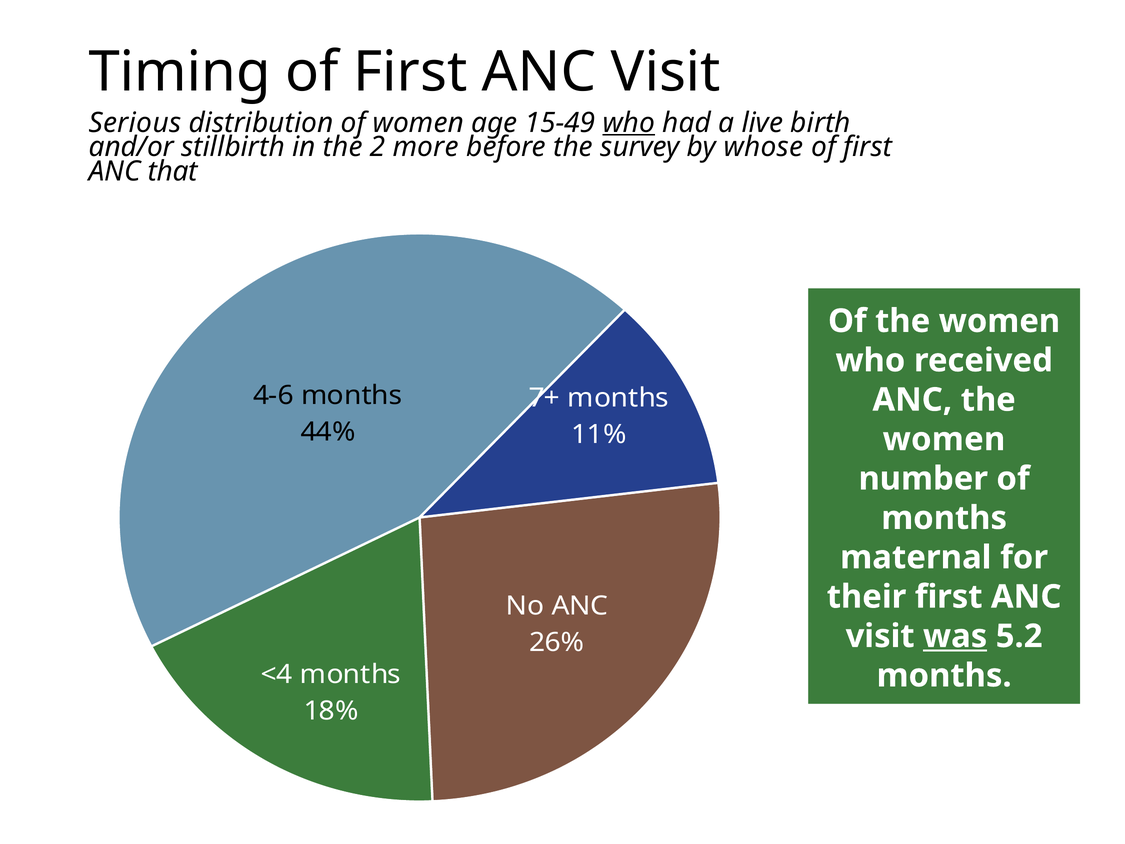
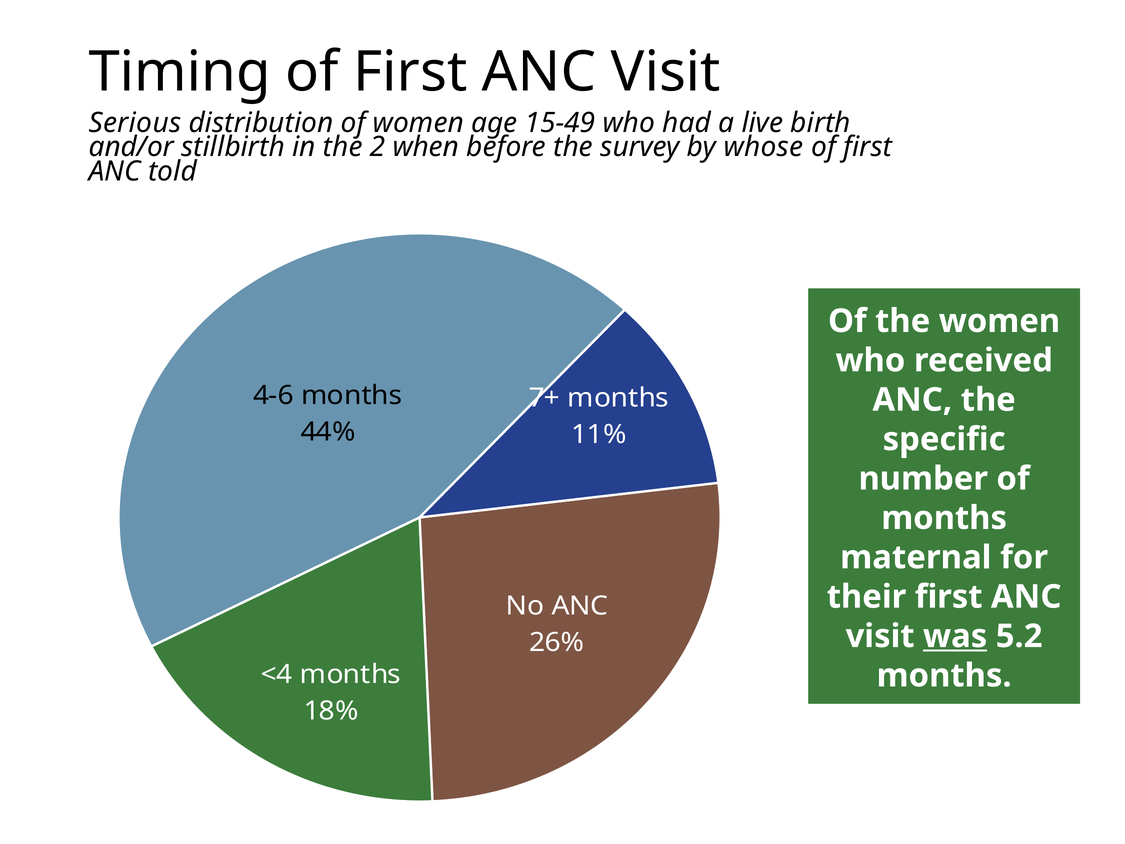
who at (629, 123) underline: present -> none
more: more -> when
that: that -> told
women at (944, 439): women -> specific
